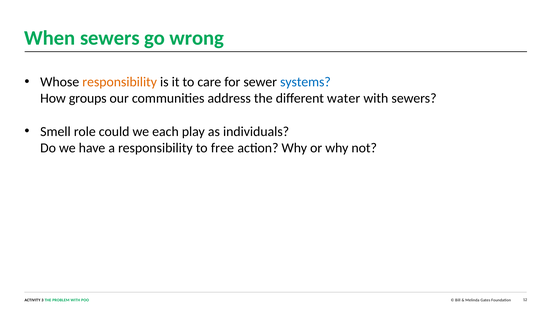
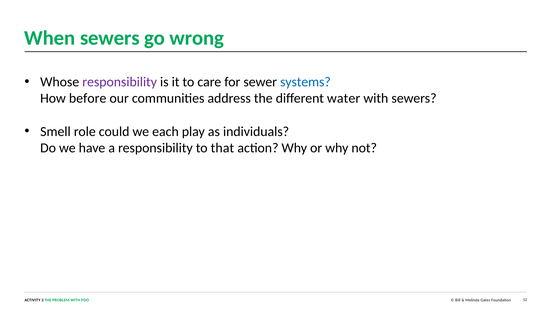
responsibility at (120, 82) colour: orange -> purple
groups: groups -> before
free: free -> that
